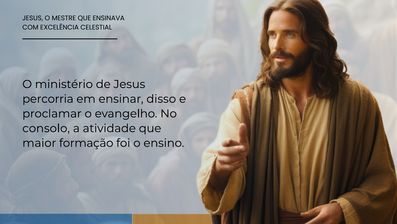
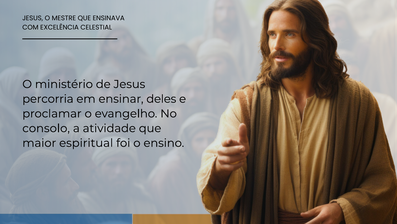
disso: disso -> deles
formação: formação -> espiritual
